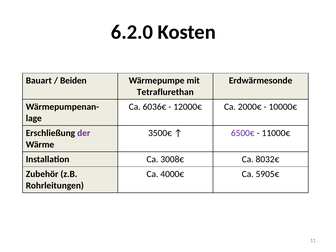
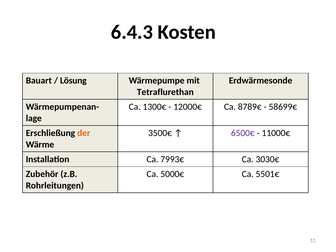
6.2.0: 6.2.0 -> 6.4.3
Beiden: Beiden -> Lösung
6036€: 6036€ -> 1300€
2000€: 2000€ -> 8789€
10000€: 10000€ -> 58699€
der colour: purple -> orange
3008€: 3008€ -> 7993€
8032€: 8032€ -> 3030€
4000€: 4000€ -> 5000€
5905€: 5905€ -> 5501€
